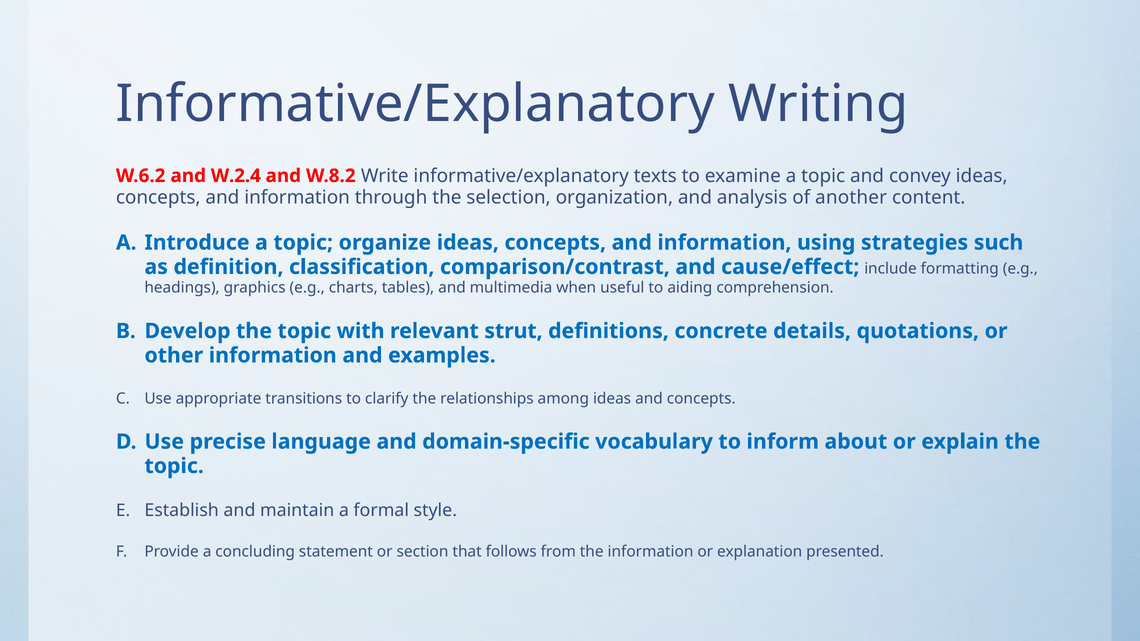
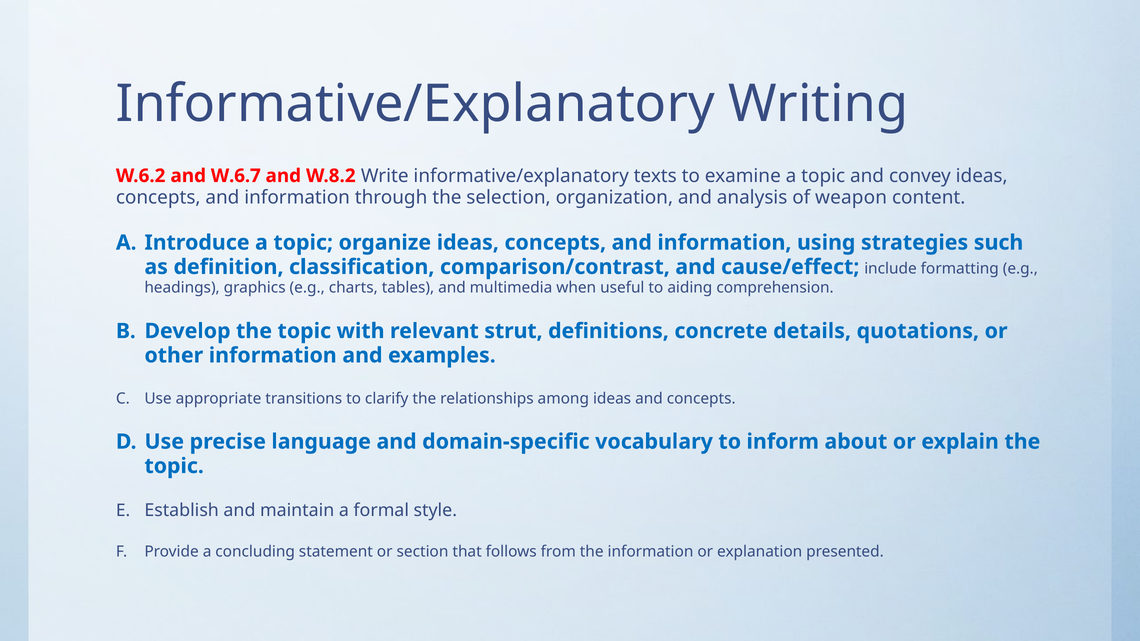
W.2.4: W.2.4 -> W.6.7
another: another -> weapon
